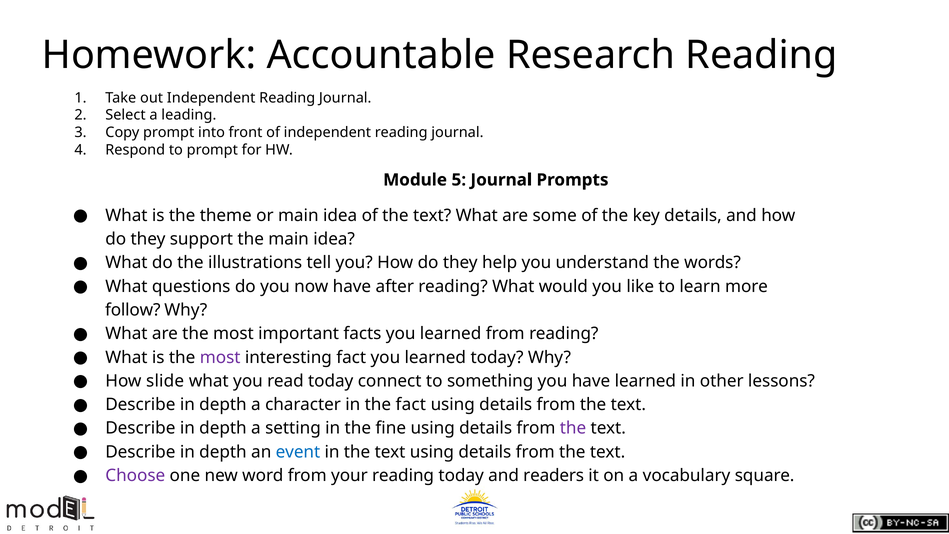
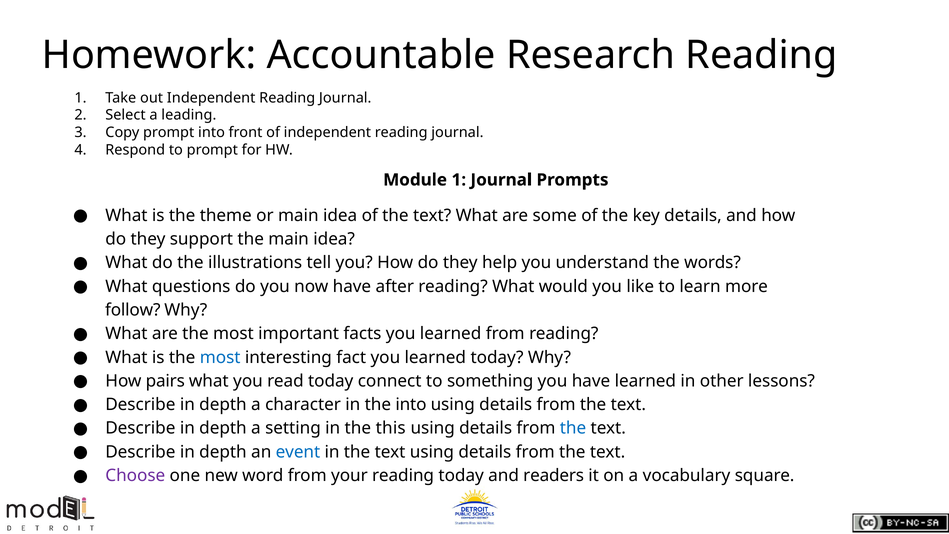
Module 5: 5 -> 1
most at (220, 357) colour: purple -> blue
slide: slide -> pairs
the fact: fact -> into
fine: fine -> this
the at (573, 428) colour: purple -> blue
